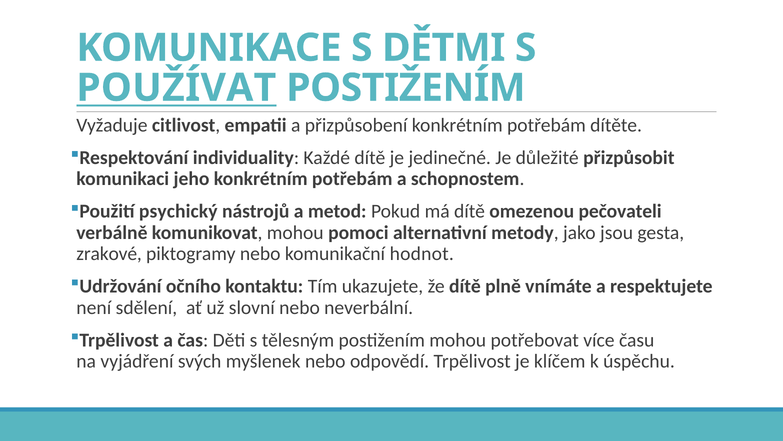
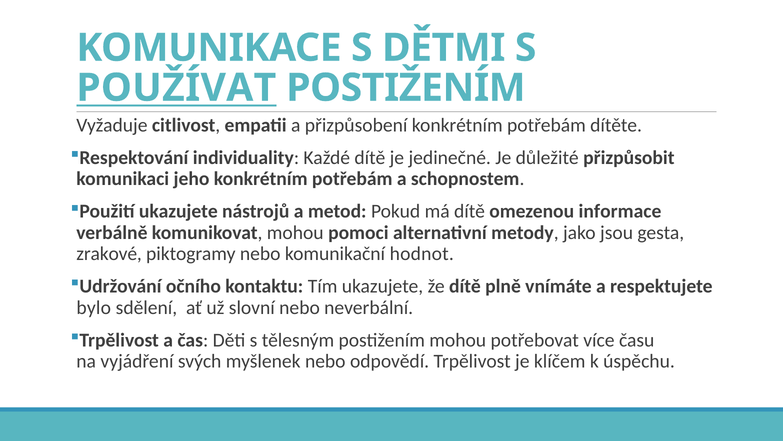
Použití psychický: psychický -> ukazujete
pečovateli: pečovateli -> informace
není: není -> bylo
